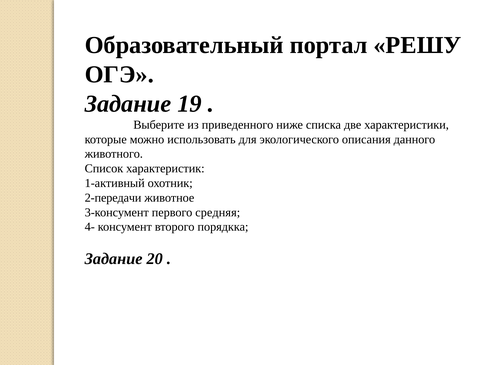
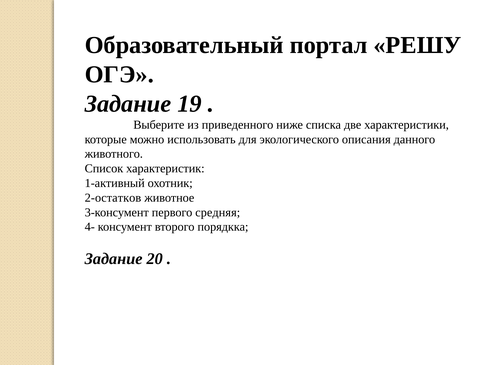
2-передачи: 2-передачи -> 2-остатков
